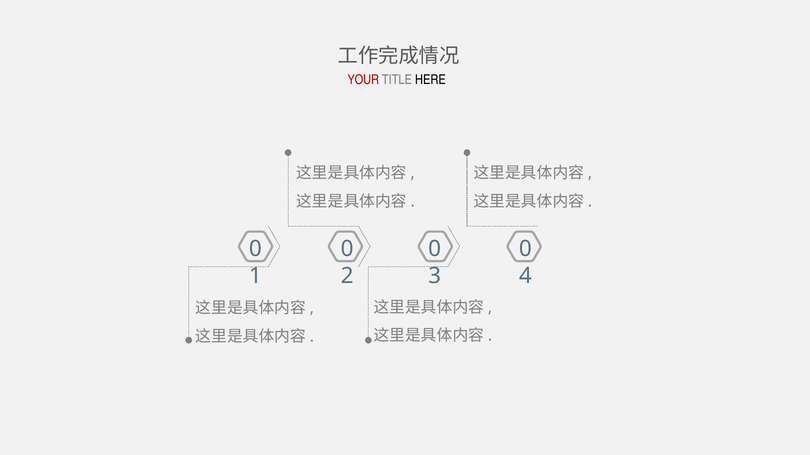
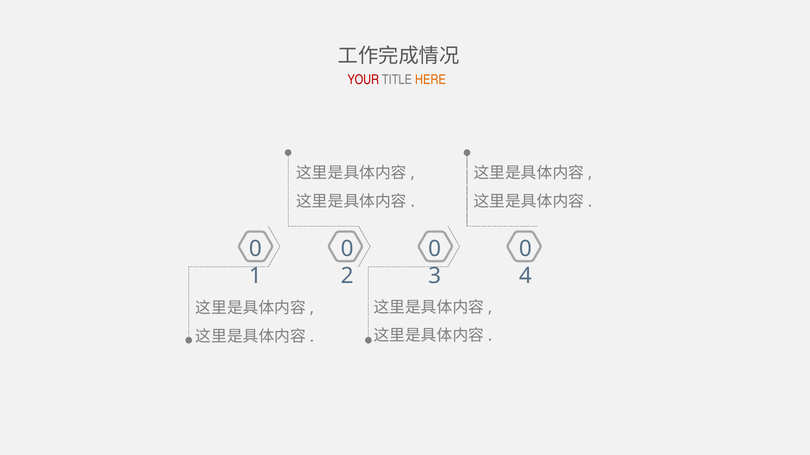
HERE colour: black -> orange
